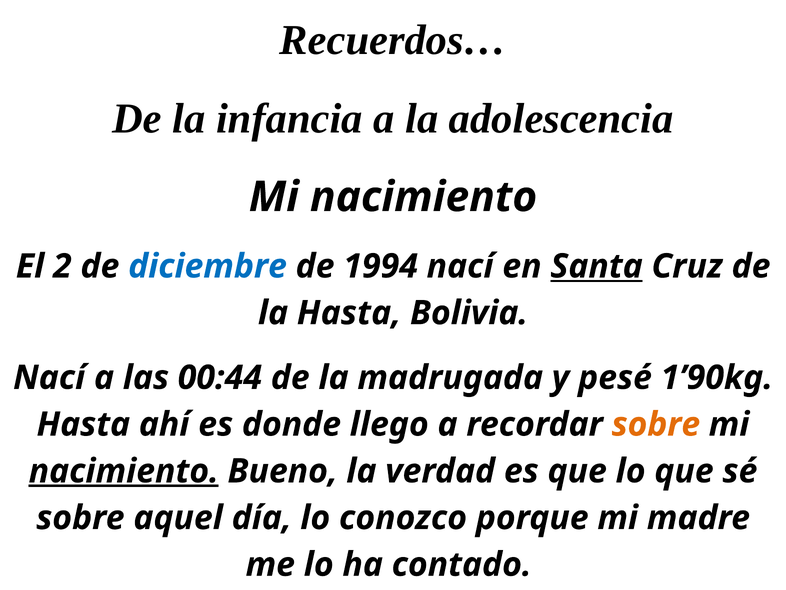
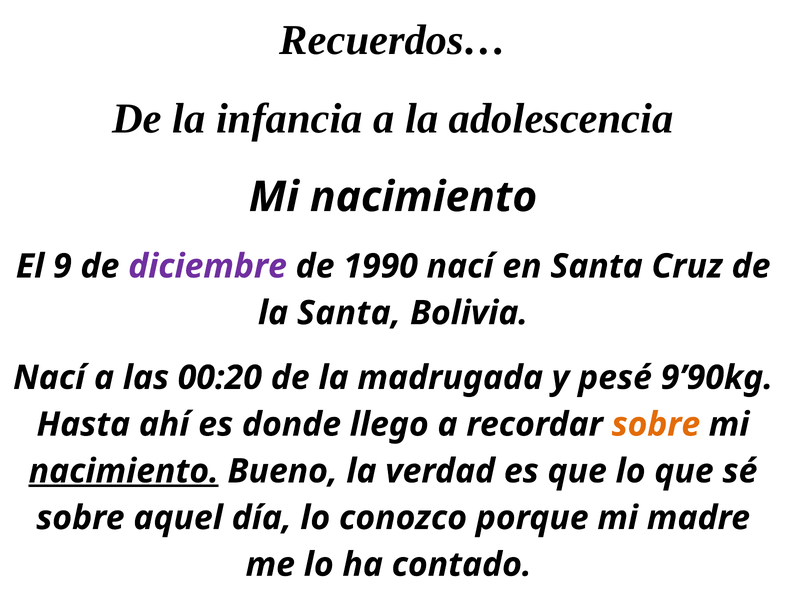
2: 2 -> 9
diciembre colour: blue -> purple
1994: 1994 -> 1990
Santa at (597, 266) underline: present -> none
la Hasta: Hasta -> Santa
00:44: 00:44 -> 00:20
1’90kg: 1’90kg -> 9’90kg
